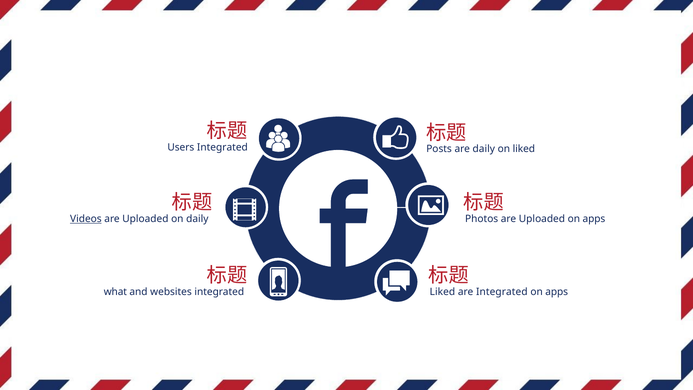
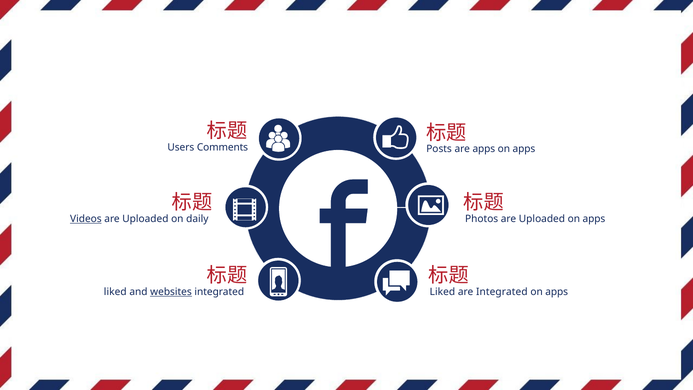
Users Integrated: Integrated -> Comments
are daily: daily -> apps
liked at (524, 149): liked -> apps
what at (115, 292): what -> liked
websites underline: none -> present
